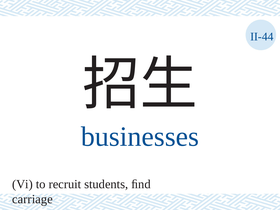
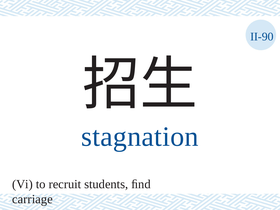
II-44: II-44 -> II-90
businesses: businesses -> stagnation
